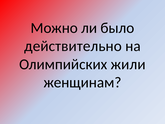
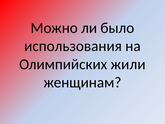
действительно: действительно -> использования
